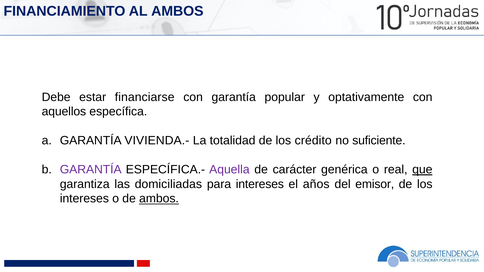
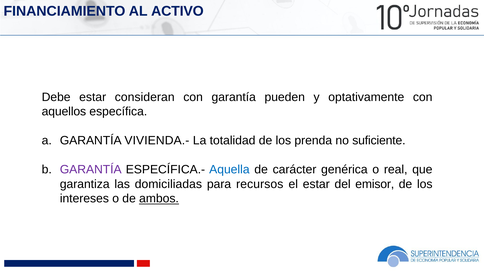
AL AMBOS: AMBOS -> ACTIVO
financiarse: financiarse -> consideran
popular: popular -> pueden
crédito: crédito -> prenda
Aquella colour: purple -> blue
que underline: present -> none
para intereses: intereses -> recursos
el años: años -> estar
